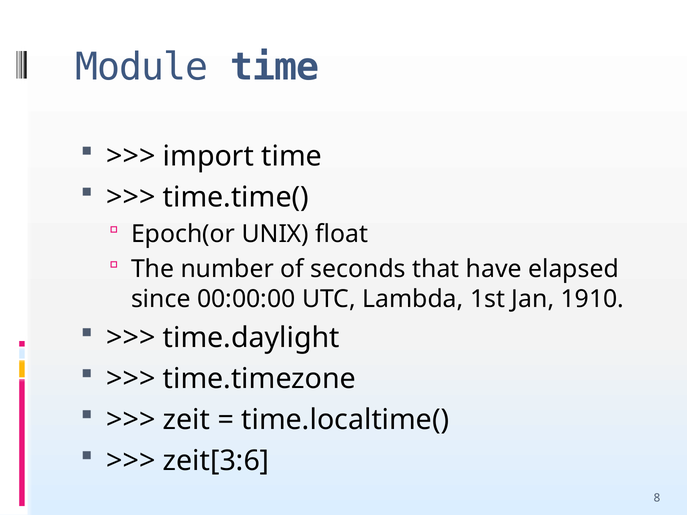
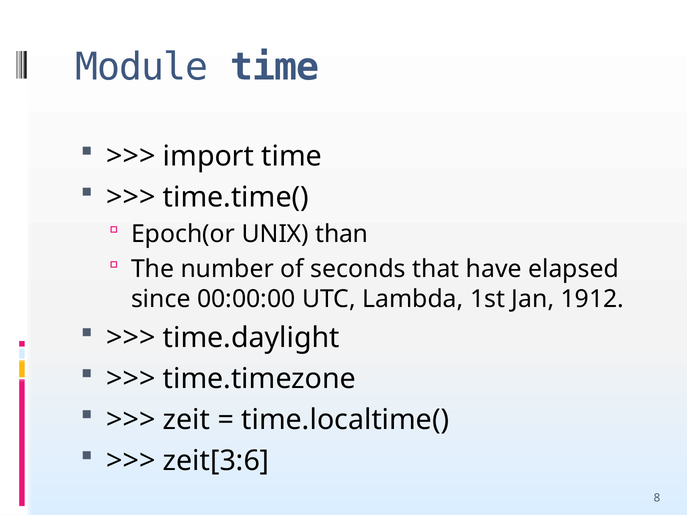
float: float -> than
1910: 1910 -> 1912
